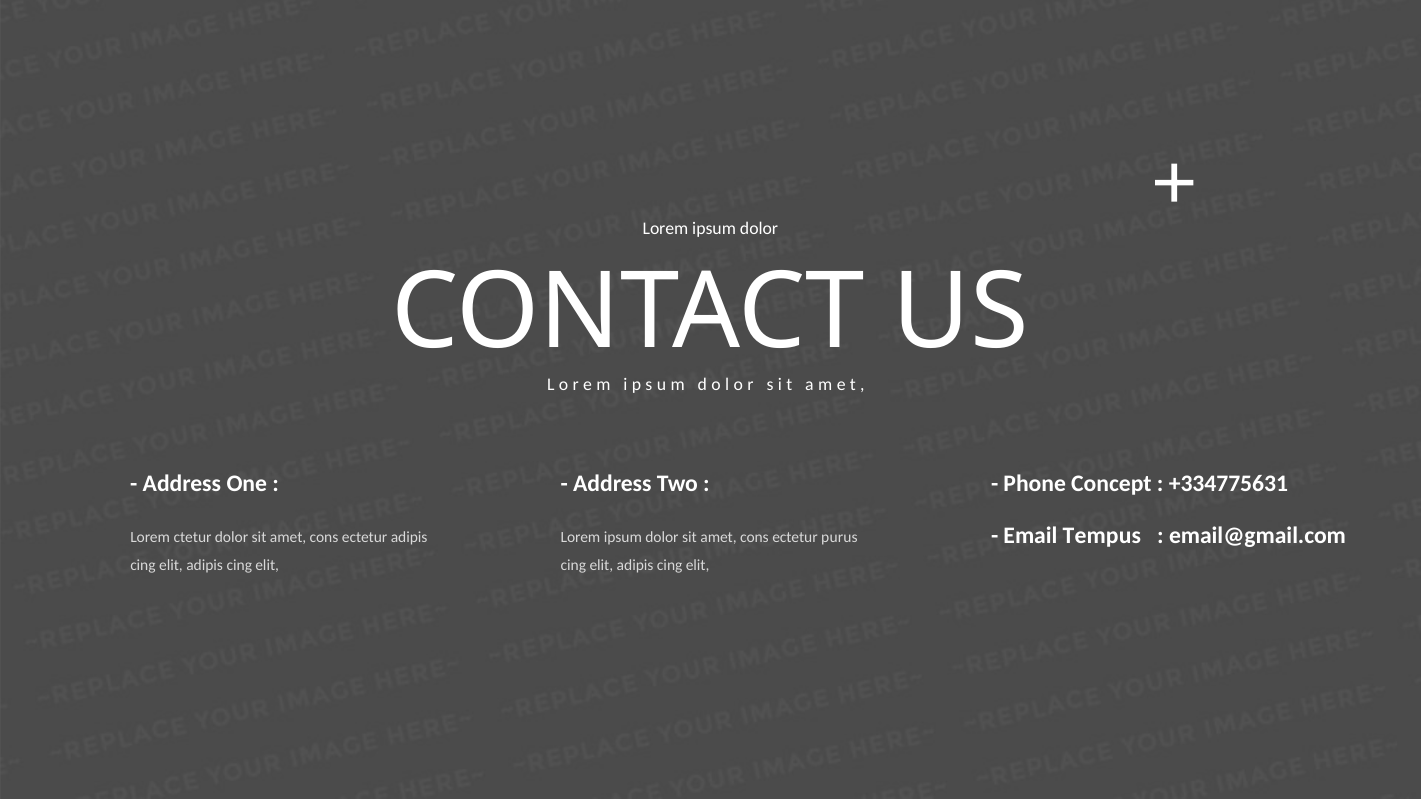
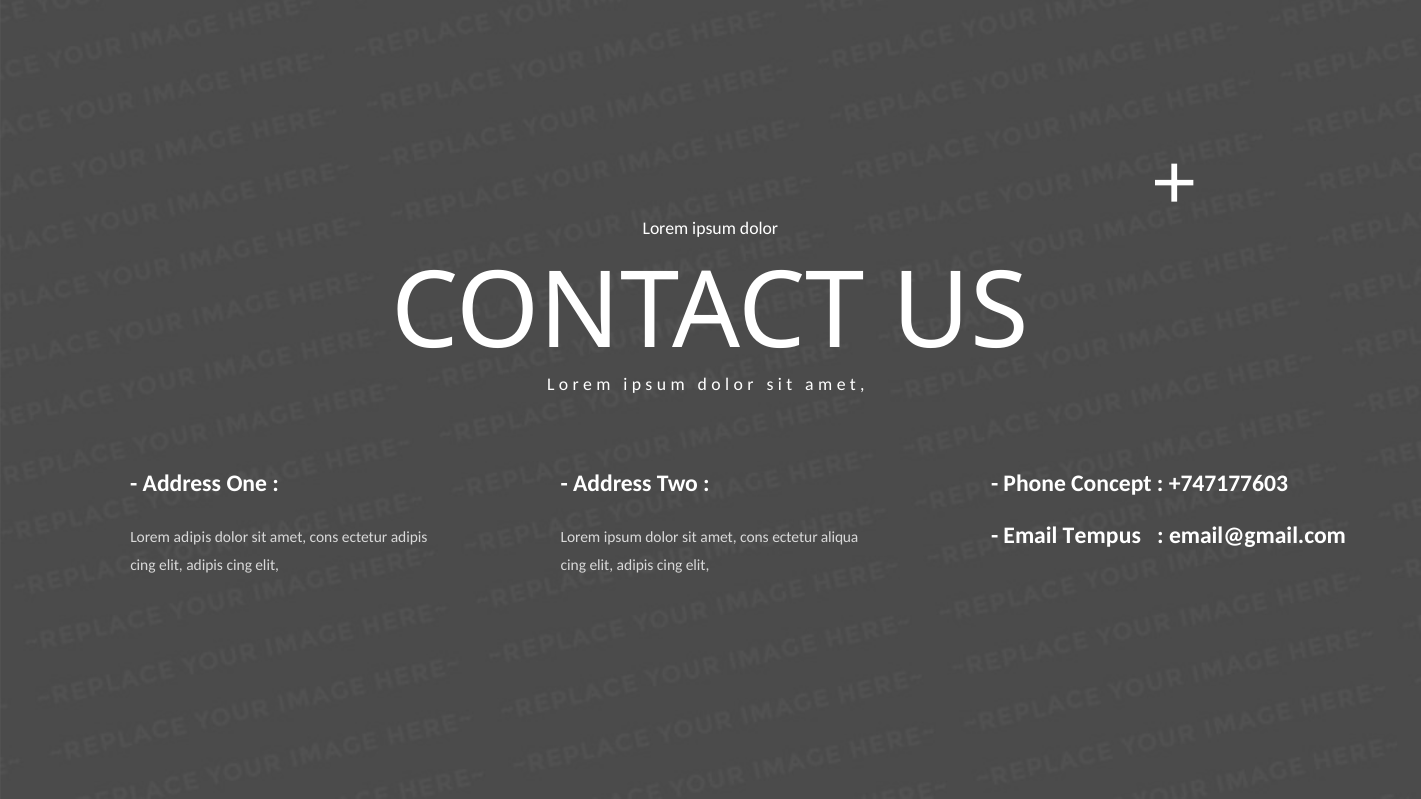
+334775631: +334775631 -> +747177603
Lorem ctetur: ctetur -> adipis
purus: purus -> aliqua
